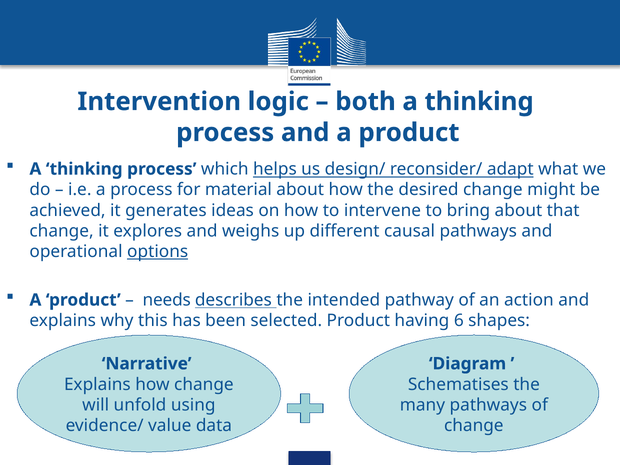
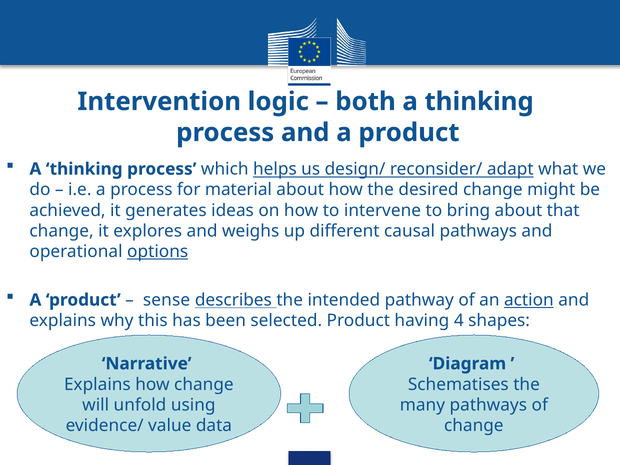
needs: needs -> sense
action underline: none -> present
6: 6 -> 4
